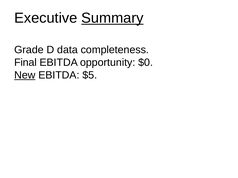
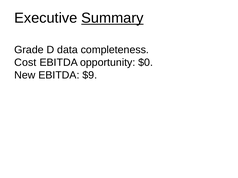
Final: Final -> Cost
New underline: present -> none
$5: $5 -> $9
